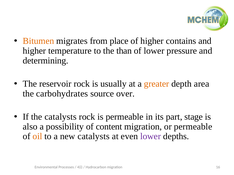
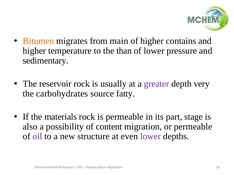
place: place -> main
determining: determining -> sedimentary
greater colour: orange -> purple
area: area -> very
over: over -> fatty
the catalysts: catalysts -> materials
oil colour: orange -> purple
new catalysts: catalysts -> structure
